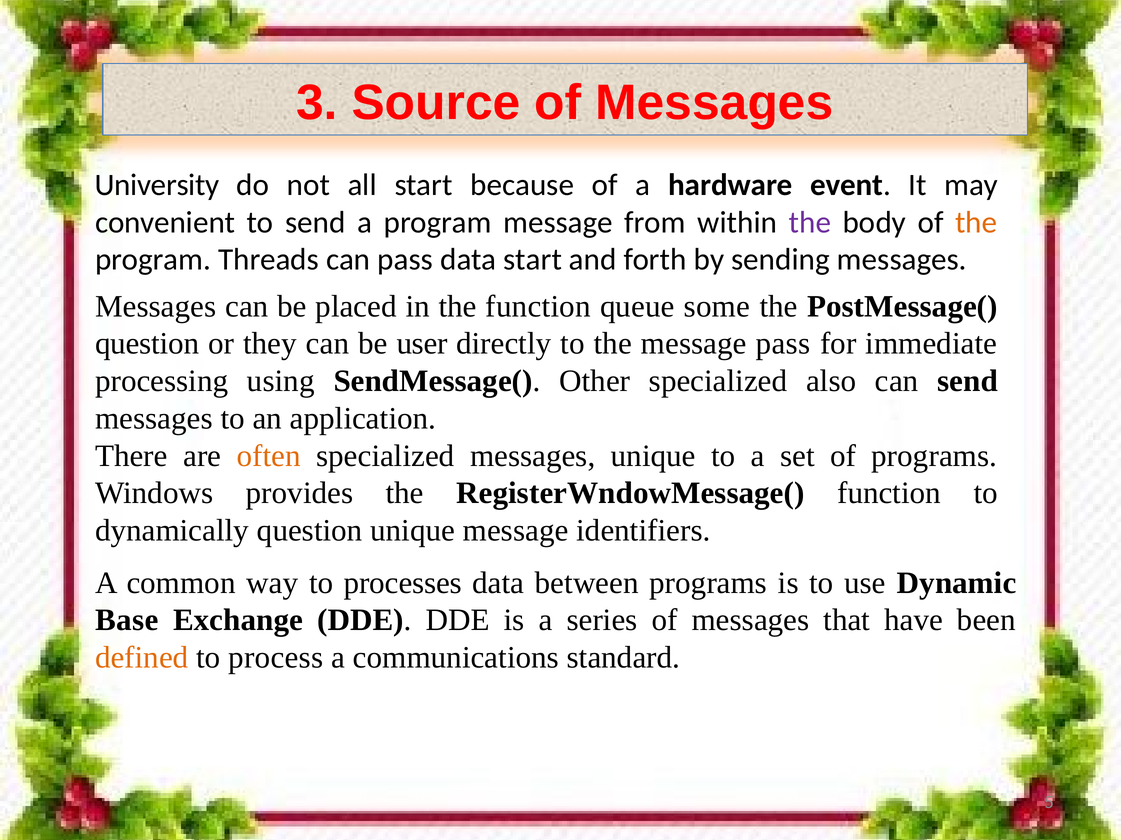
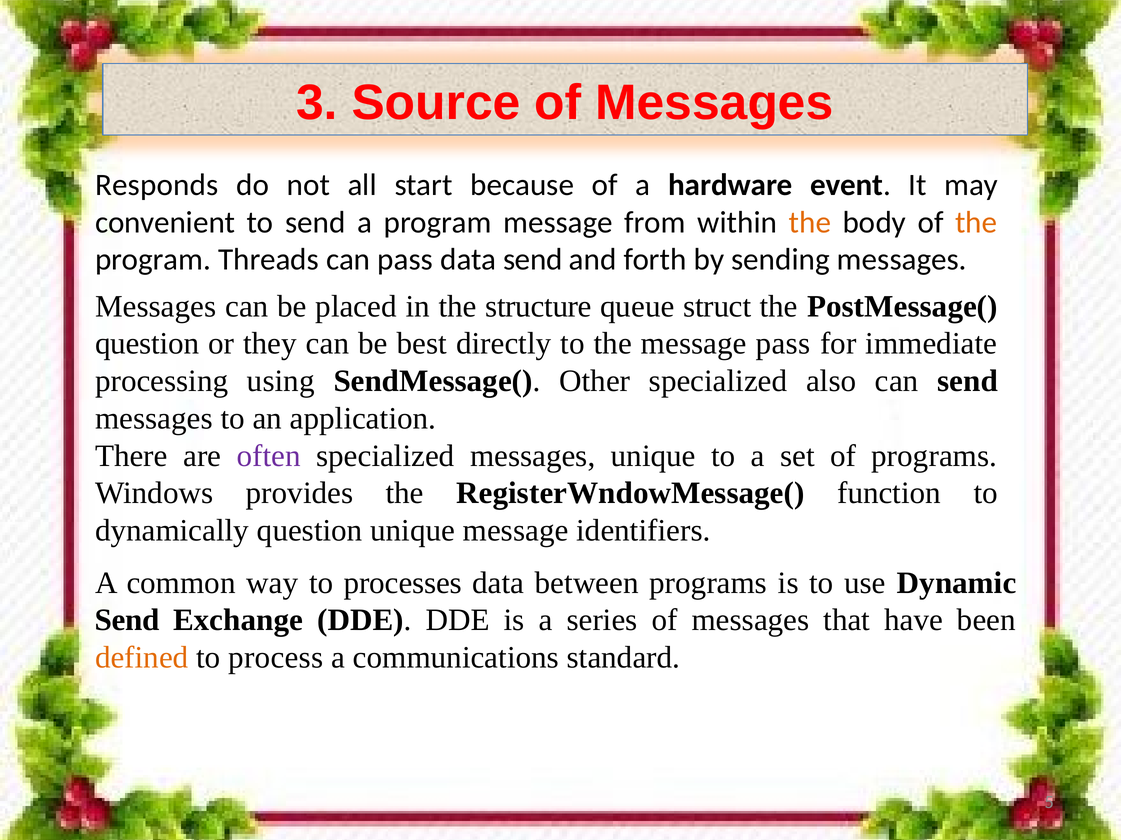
University: University -> Responds
the at (810, 223) colour: purple -> orange
data start: start -> send
the function: function -> structure
some: some -> struct
user: user -> best
often colour: orange -> purple
Base at (127, 621): Base -> Send
